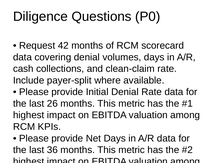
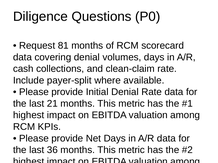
42: 42 -> 81
26: 26 -> 21
